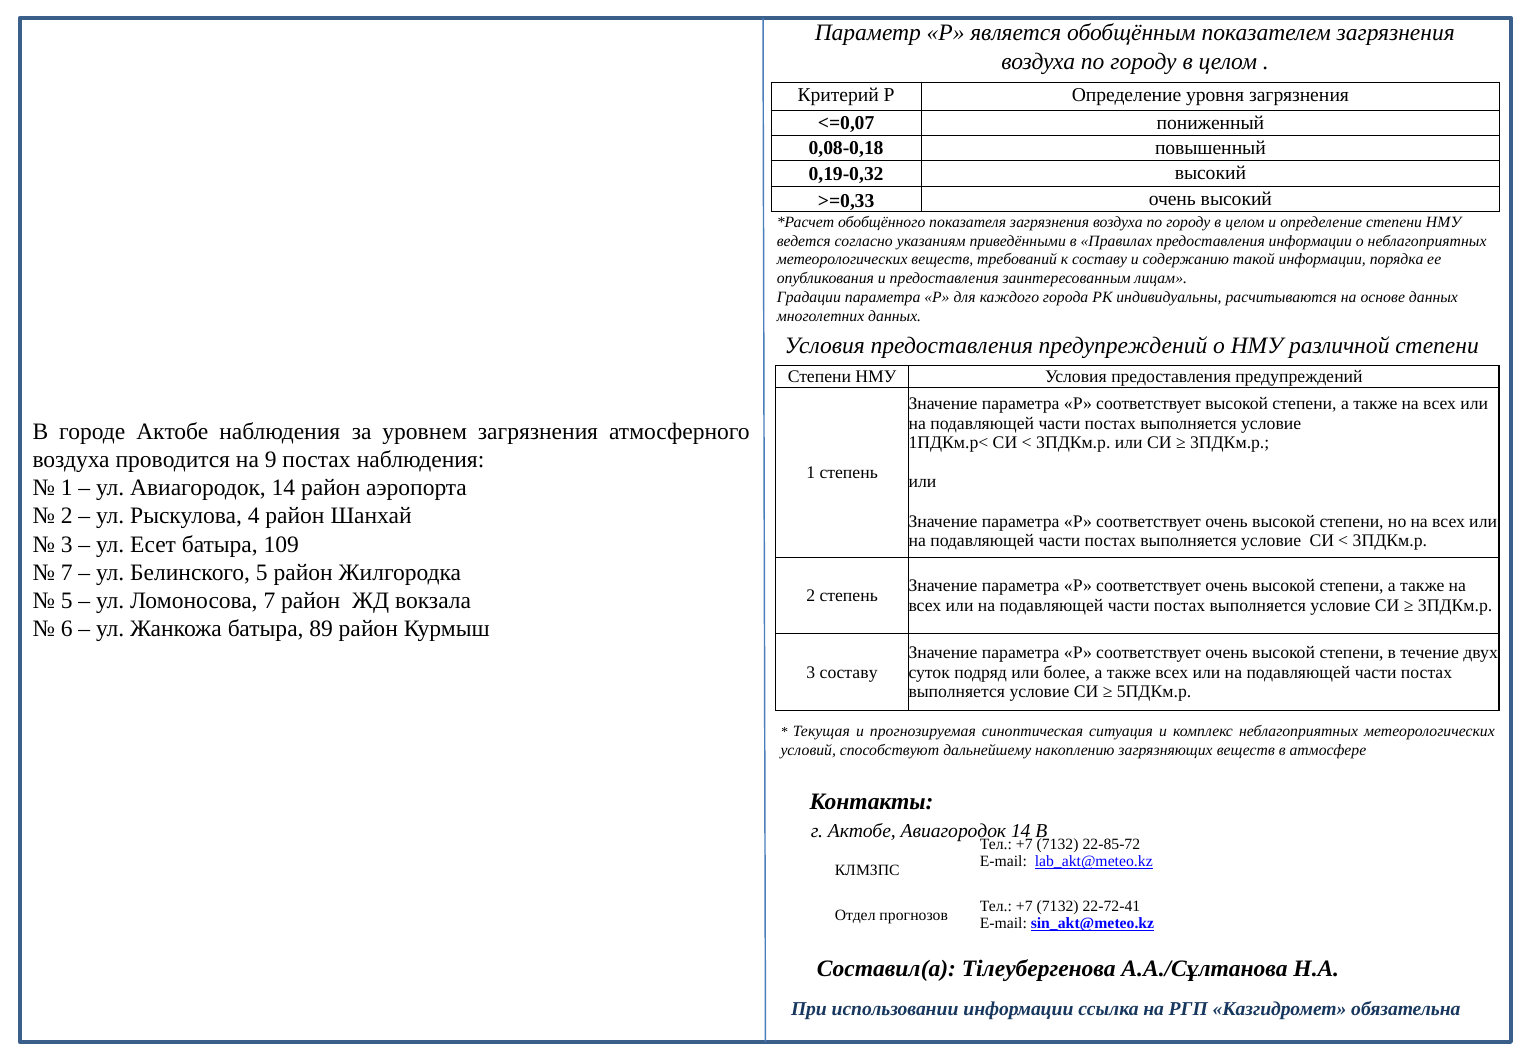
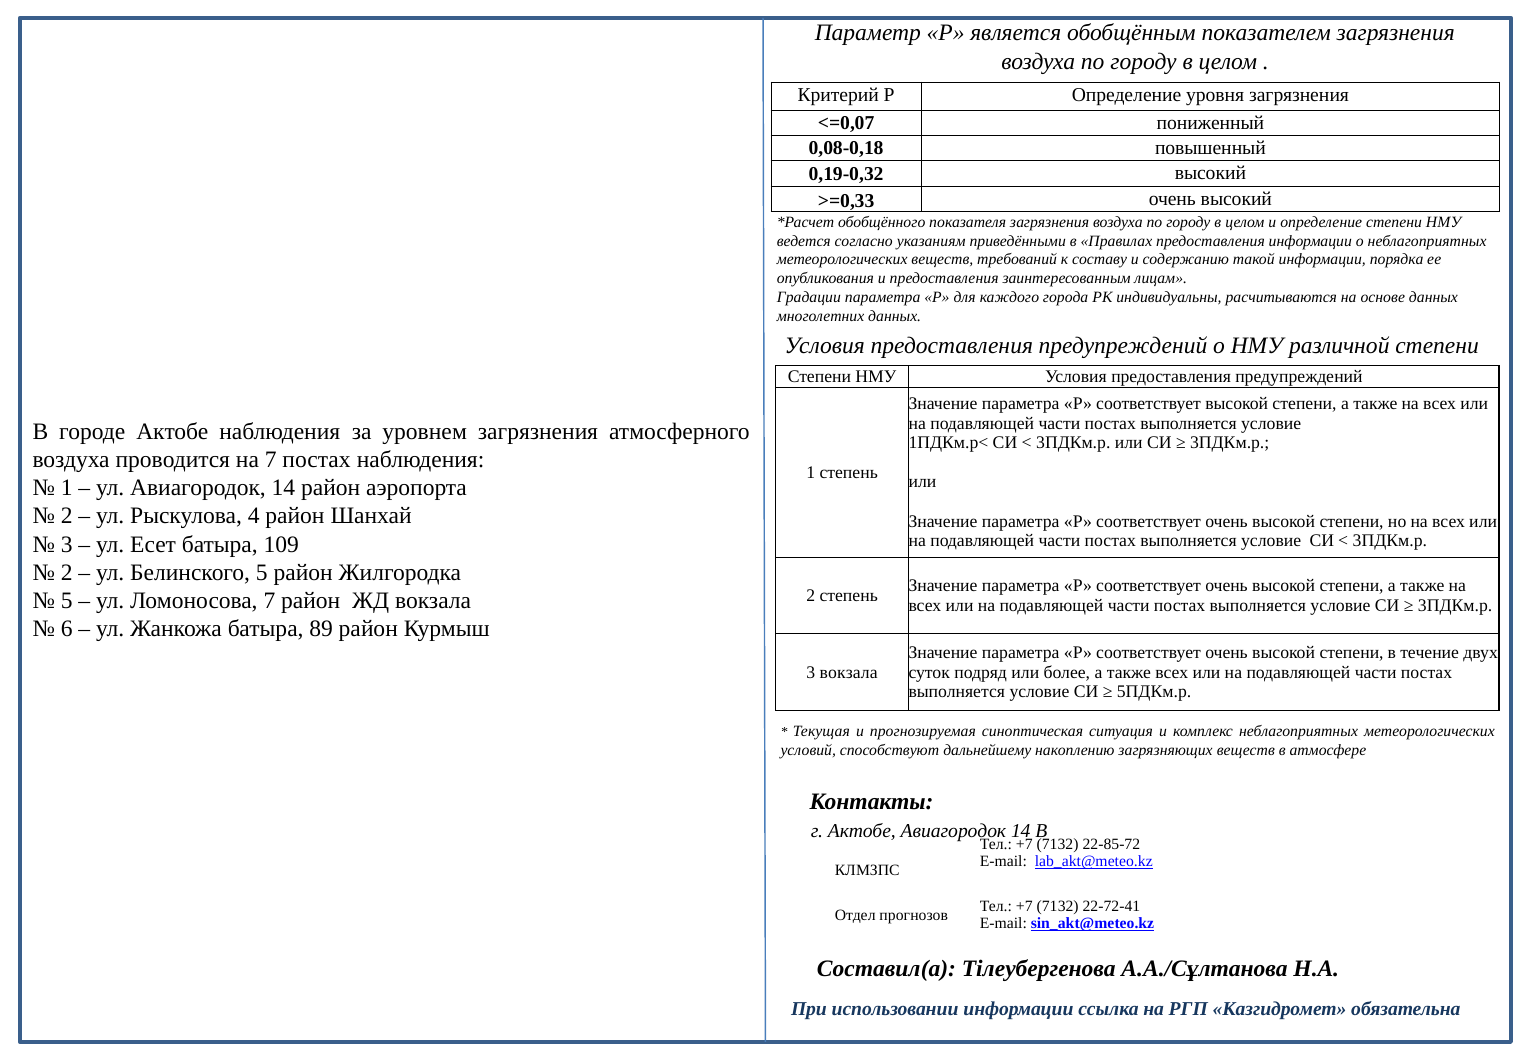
на 9: 9 -> 7
7 at (67, 573): 7 -> 2
3 составу: составу -> вокзала
